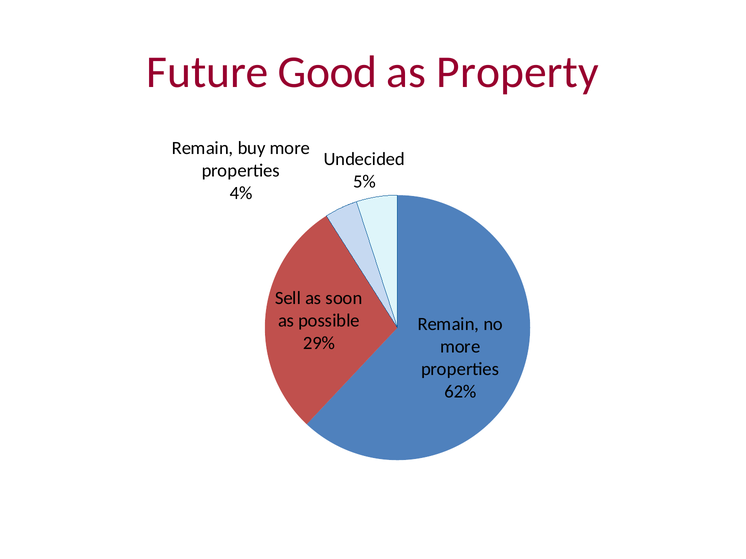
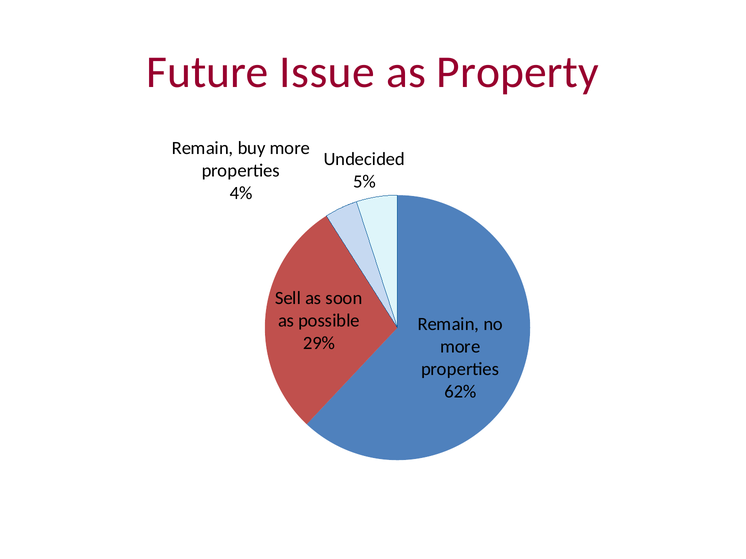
Good: Good -> Issue
